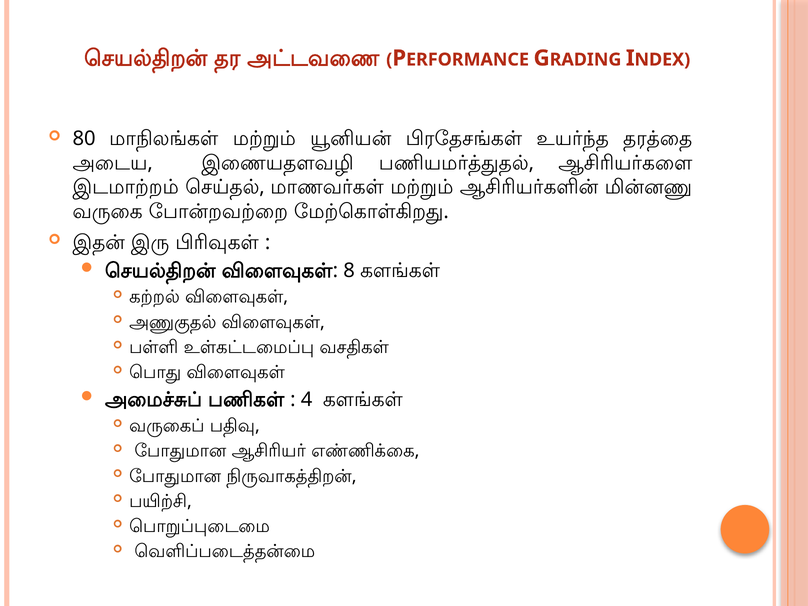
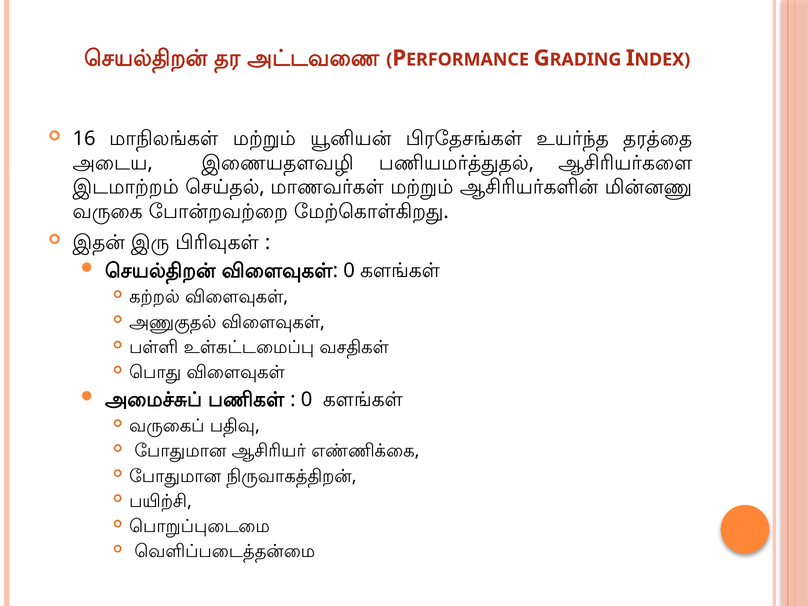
80: 80 -> 16
8 at (349, 271): 8 -> 0
4 at (307, 399): 4 -> 0
